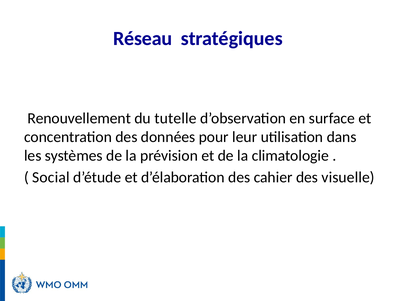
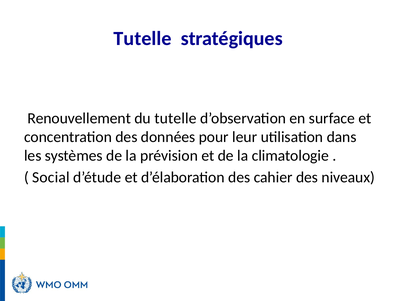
Réseau at (143, 39): Réseau -> Tutelle
visuelle: visuelle -> niveaux
